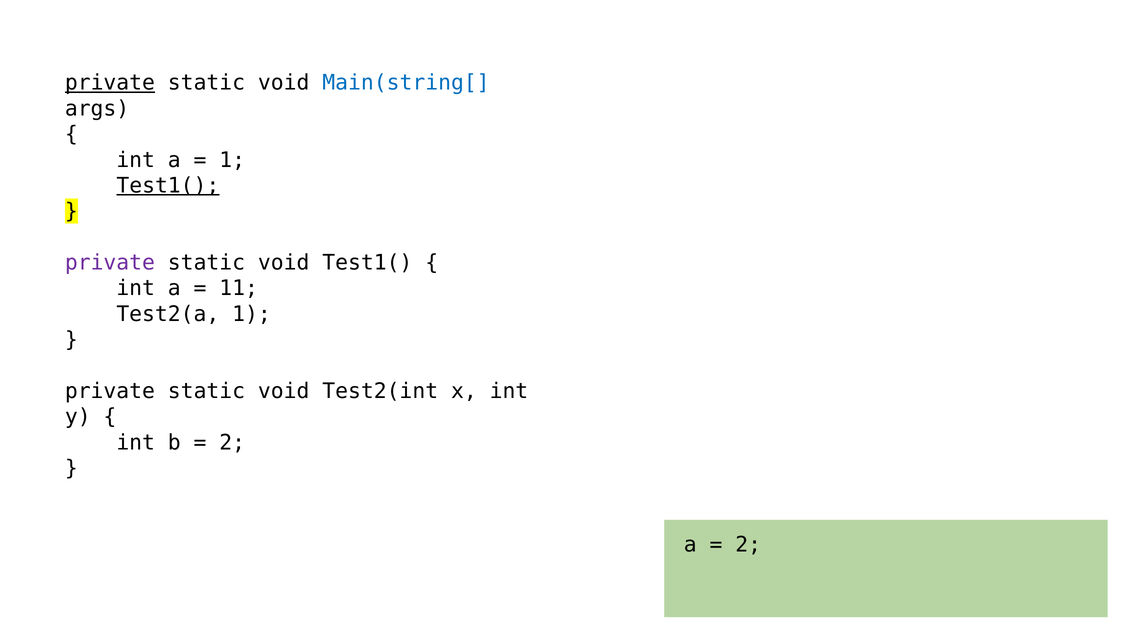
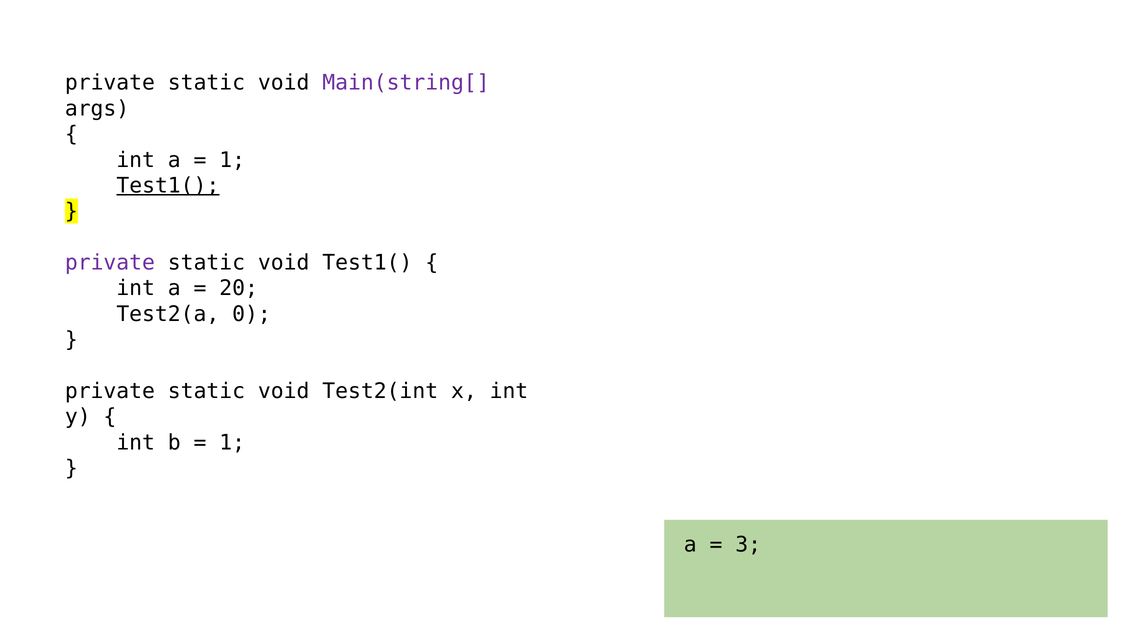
private at (110, 83) underline: present -> none
Main(string[ colour: blue -> purple
11: 11 -> 20
Test2(a 1: 1 -> 0
2 at (232, 442): 2 -> 1
2 at (748, 545): 2 -> 3
